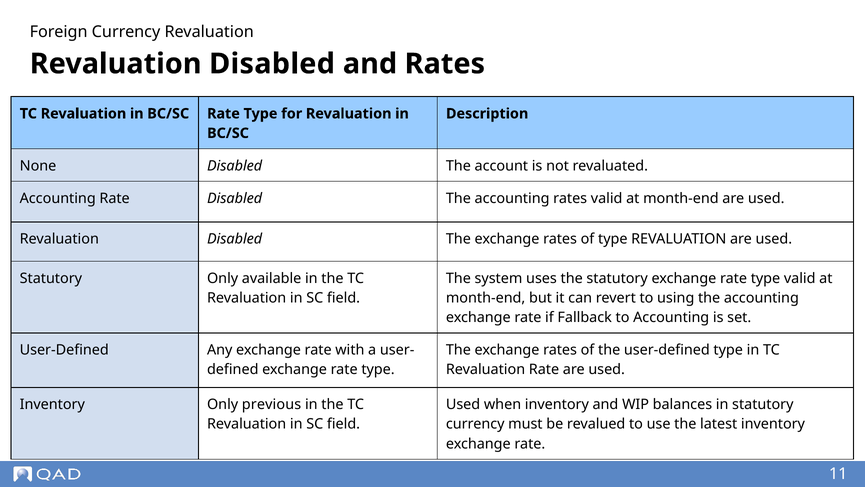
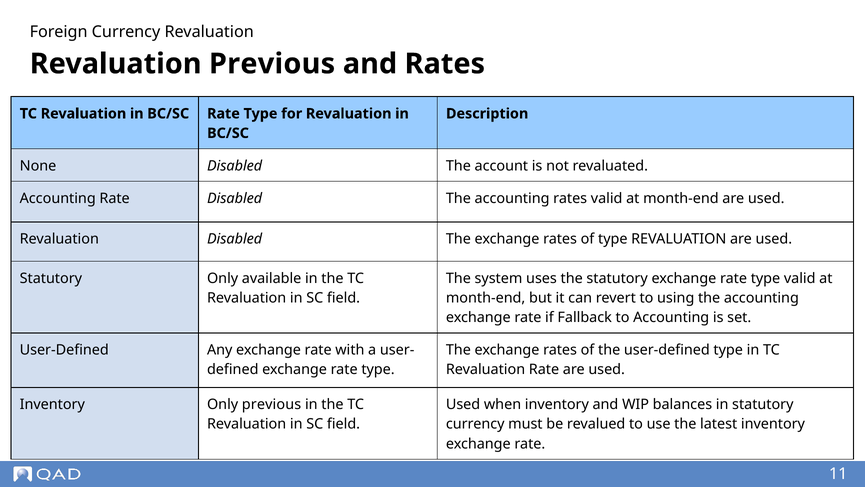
Disabled at (272, 64): Disabled -> Previous
